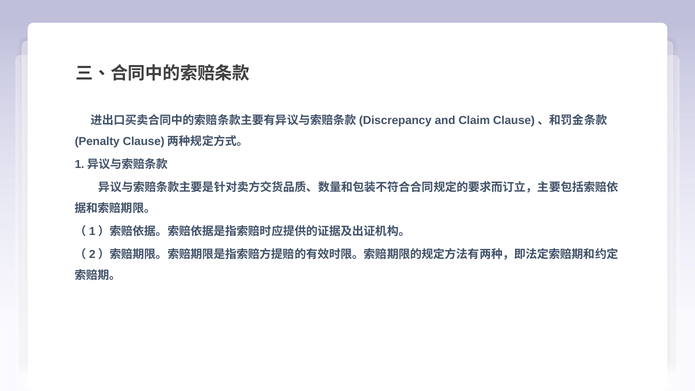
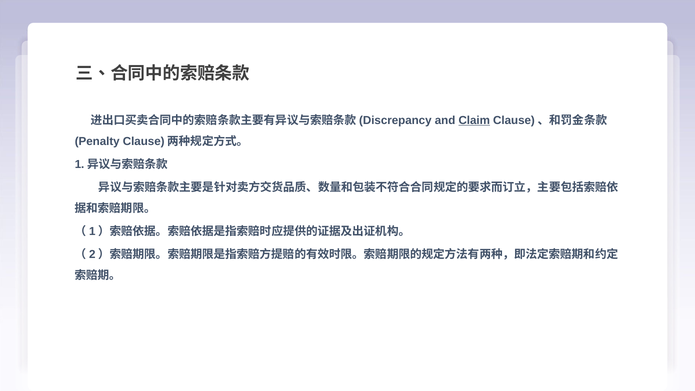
Claim underline: none -> present
